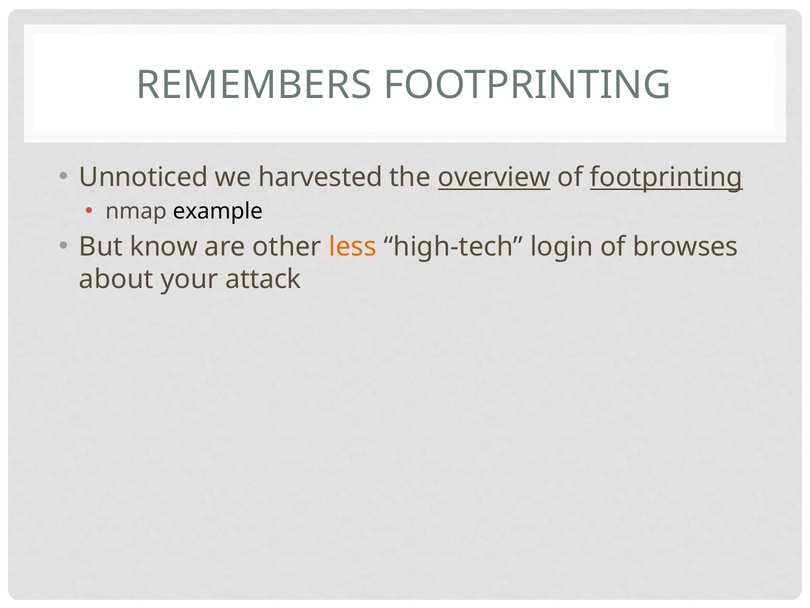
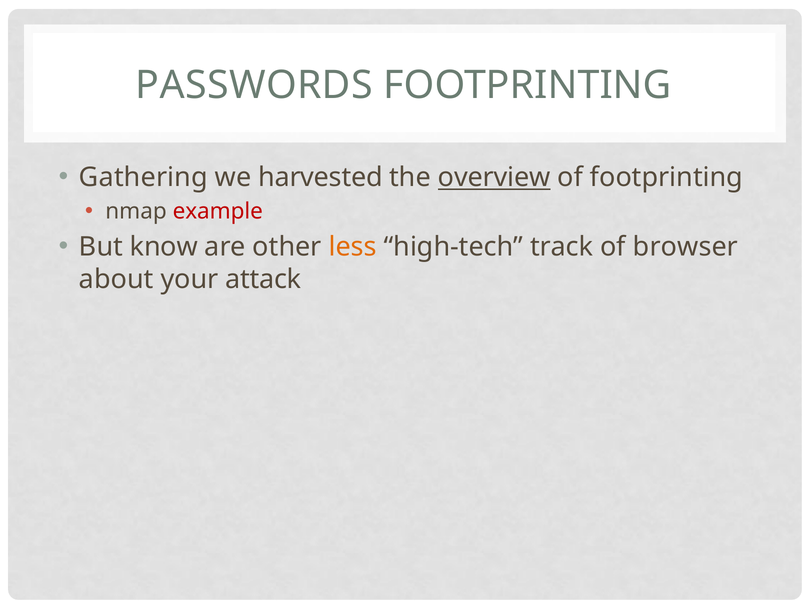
REMEMBERS: REMEMBERS -> PASSWORDS
Unnoticed: Unnoticed -> Gathering
footprinting at (666, 177) underline: present -> none
example colour: black -> red
login: login -> track
browses: browses -> browser
